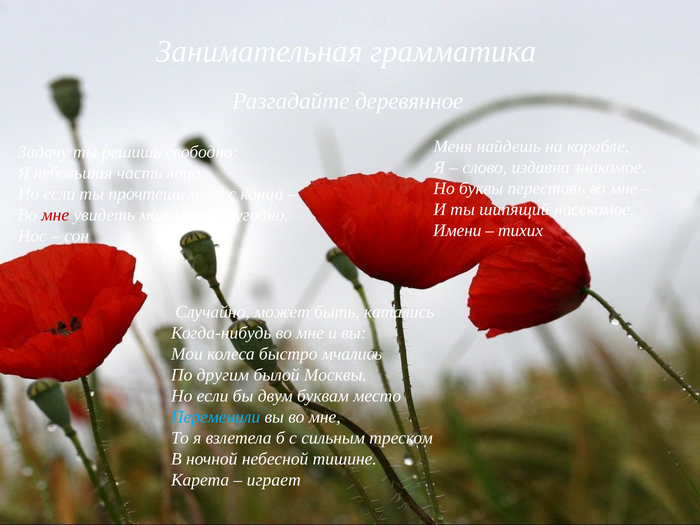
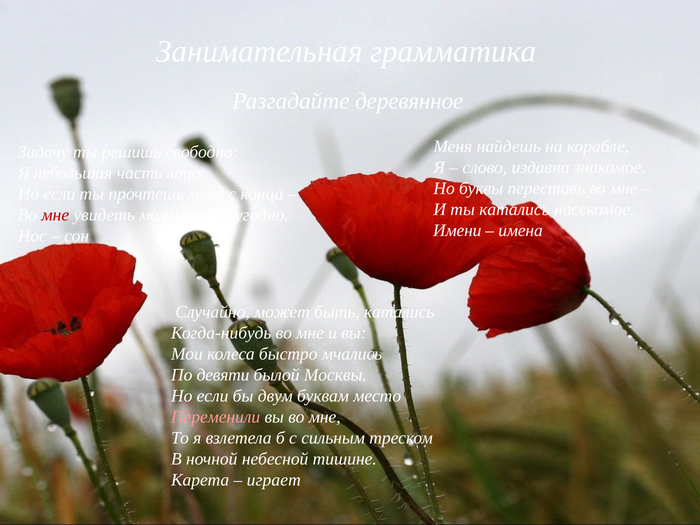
ты шипящий: шипящий -> катались
тихих: тихих -> имена
другим: другим -> девяти
Переменили colour: light blue -> pink
